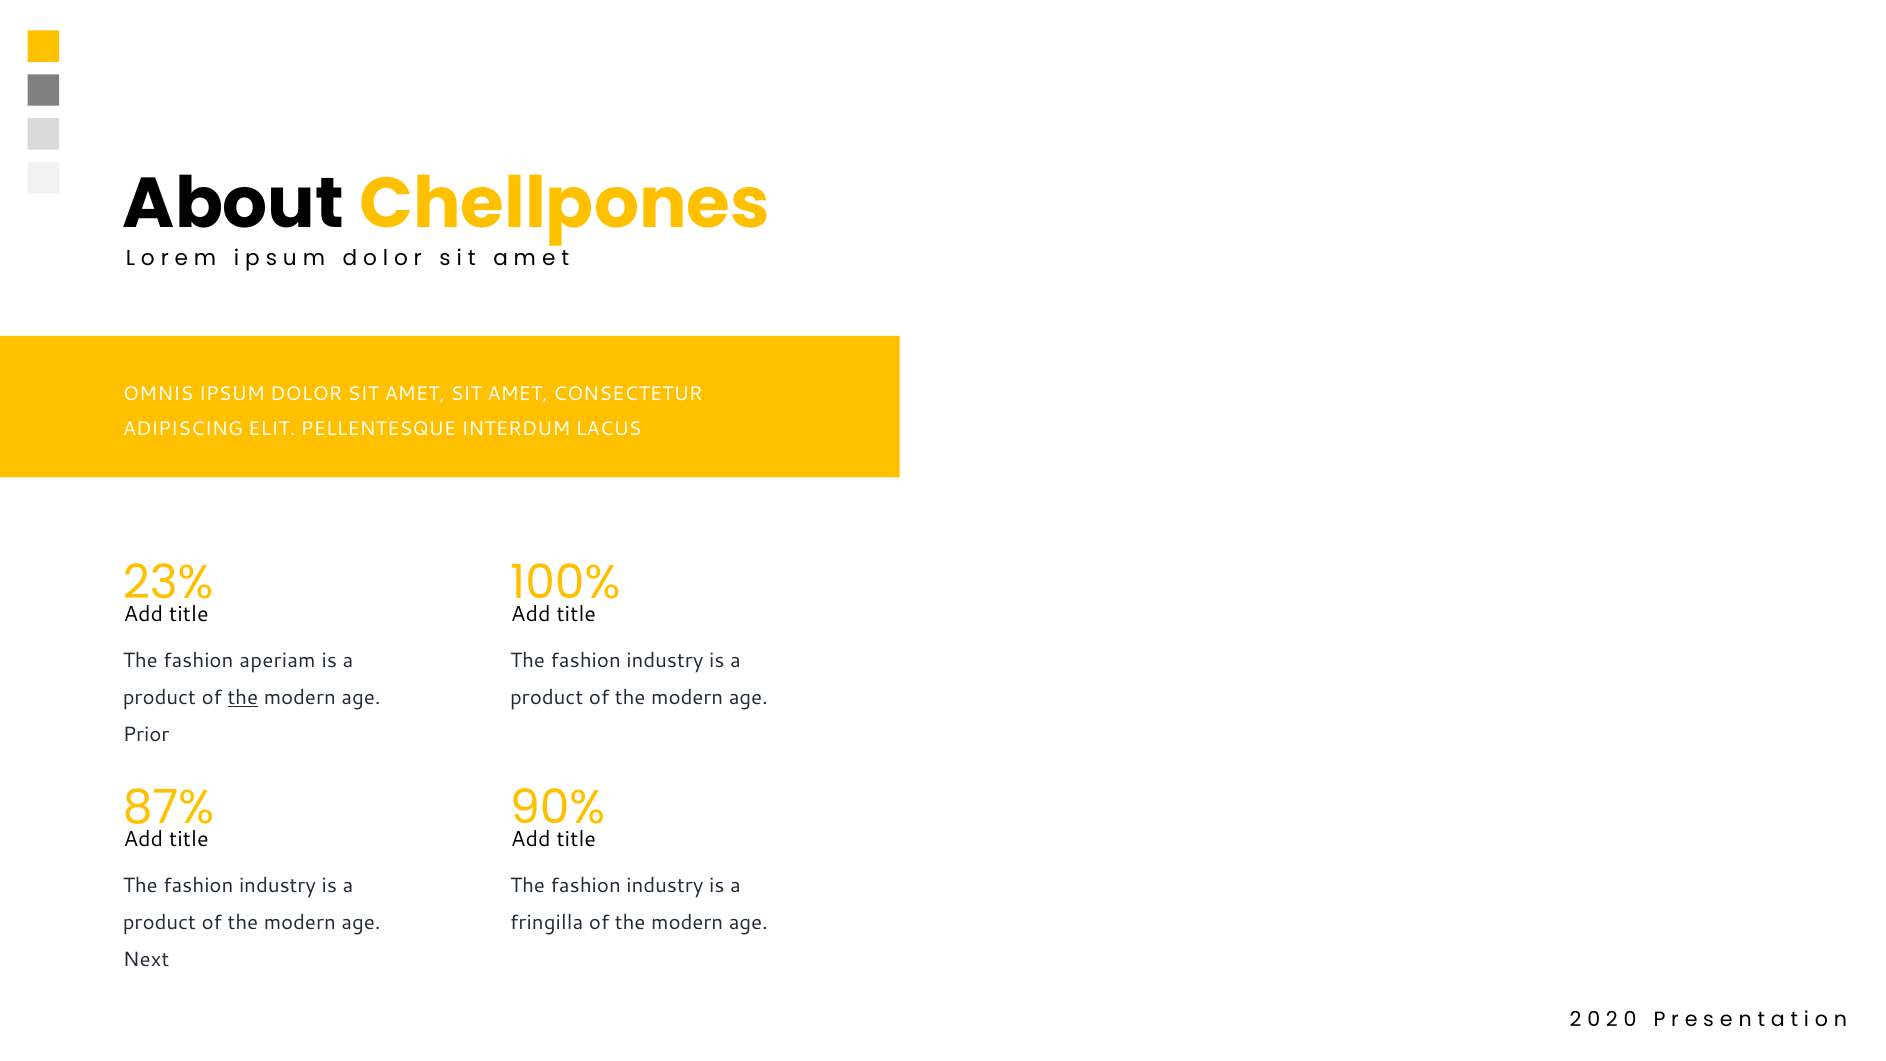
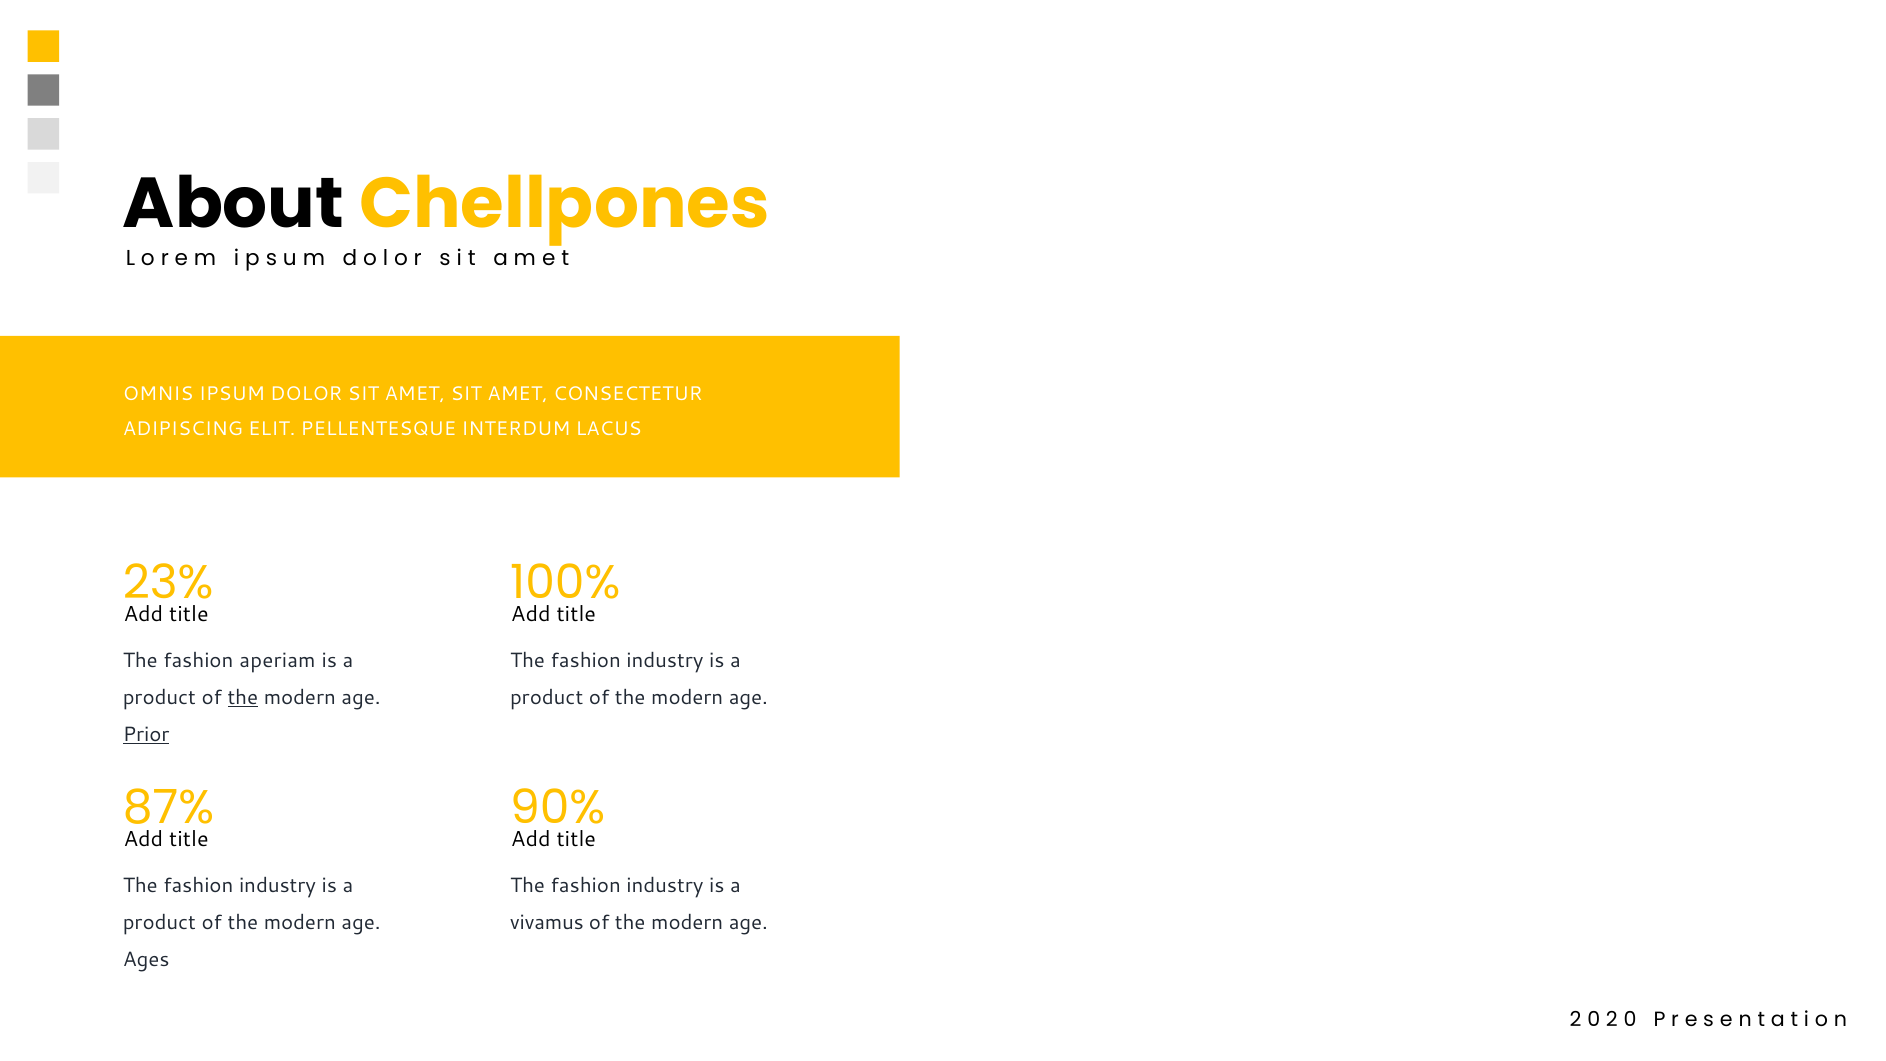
Prior underline: none -> present
fringilla: fringilla -> vivamus
Next: Next -> Ages
